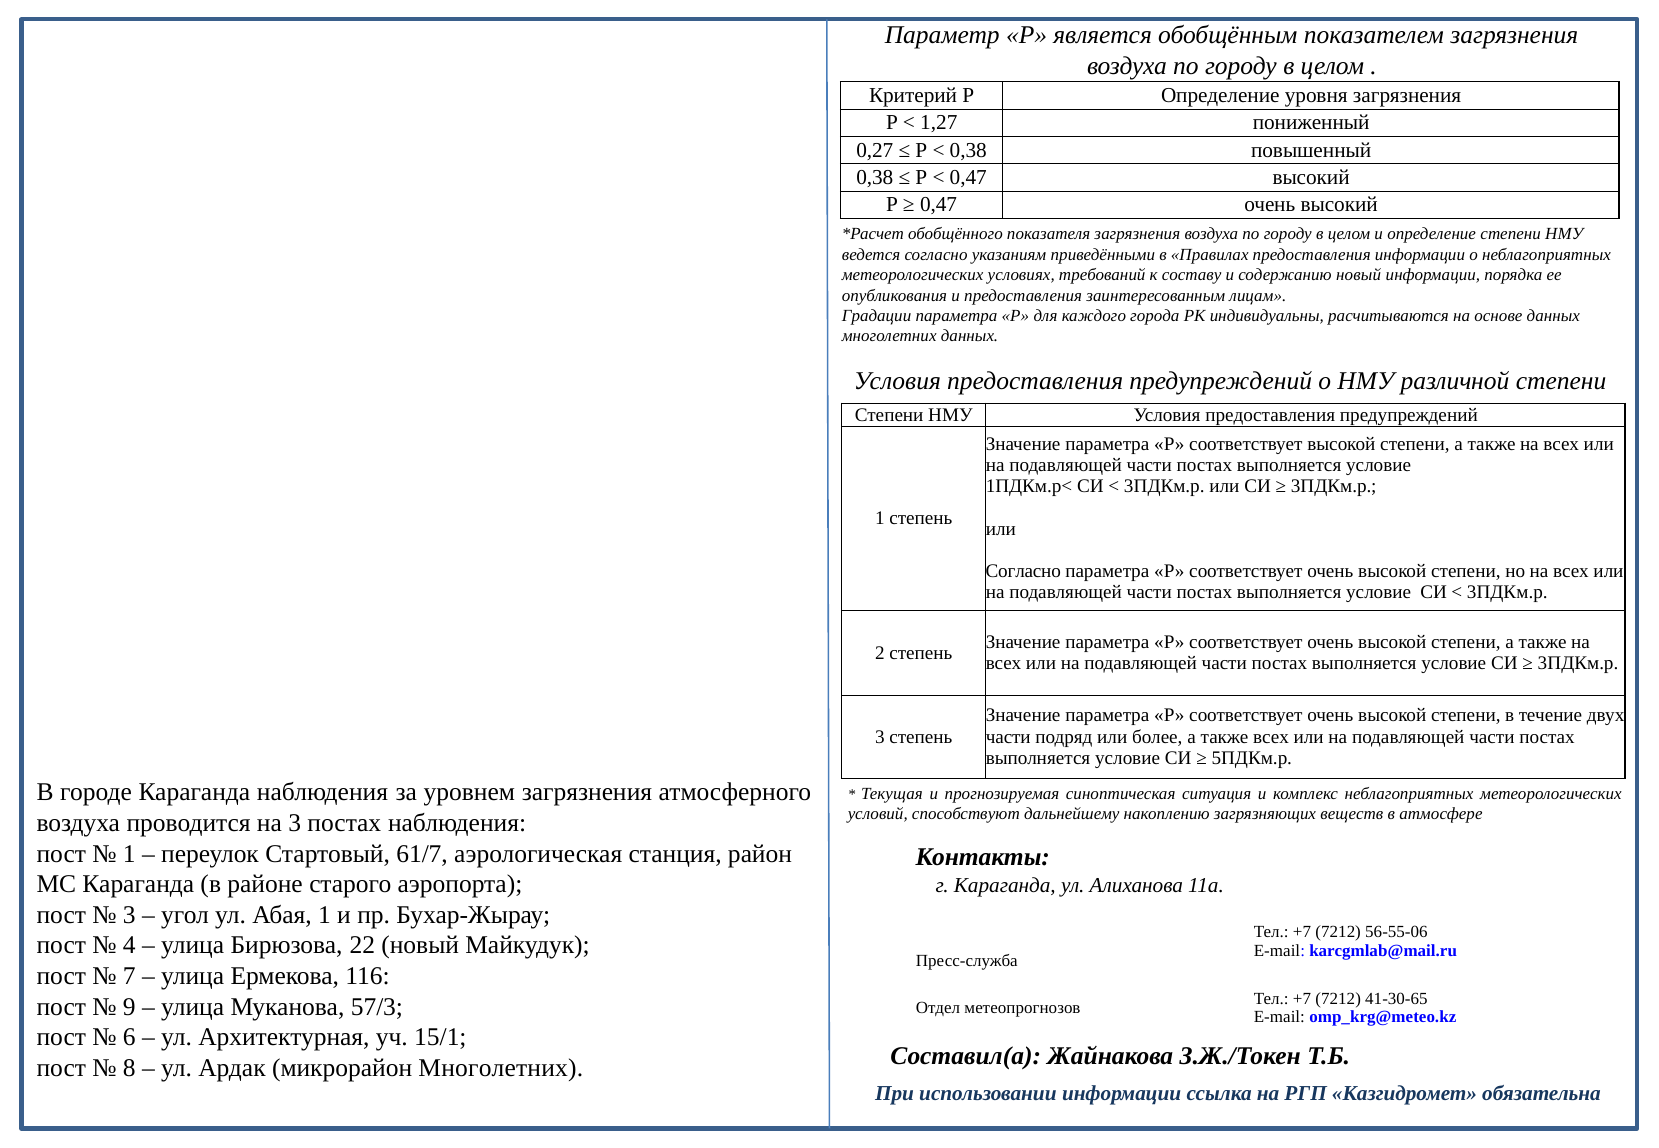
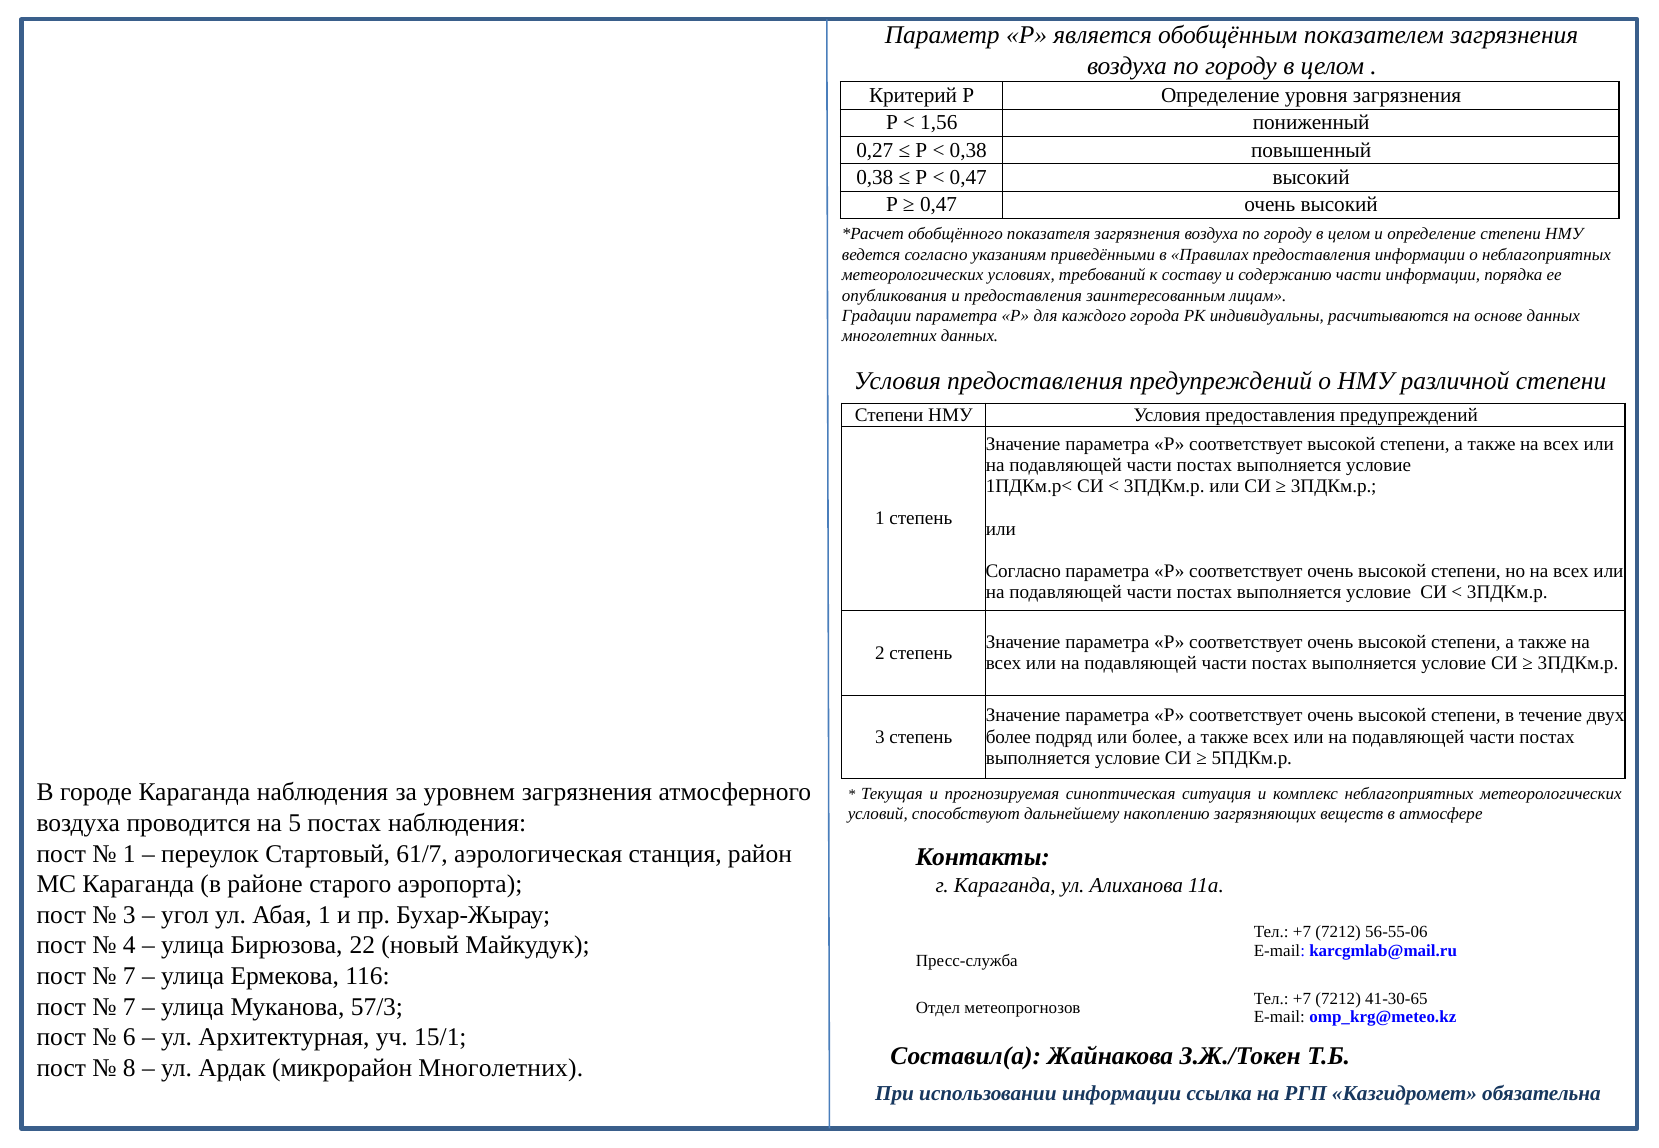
1,27: 1,27 -> 1,56
содержанию новый: новый -> части
части at (1008, 737): части -> более
на 3: 3 -> 5
9 at (129, 1007): 9 -> 7
